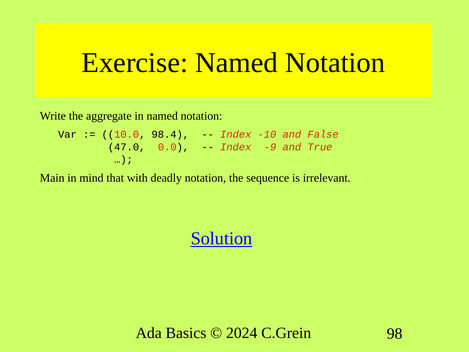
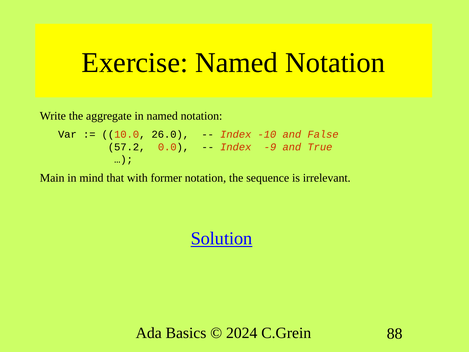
98.4: 98.4 -> 26.0
47.0: 47.0 -> 57.2
deadly: deadly -> former
98: 98 -> 88
